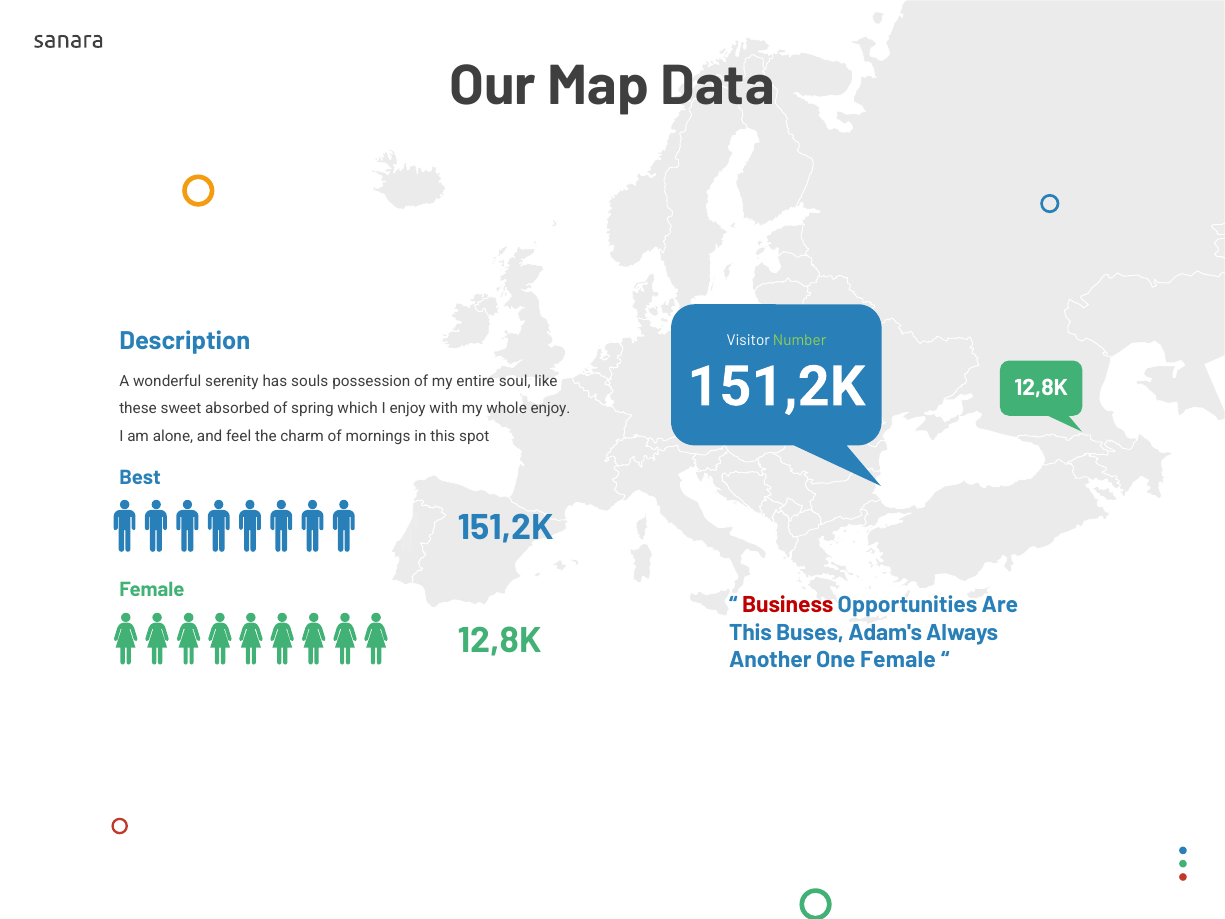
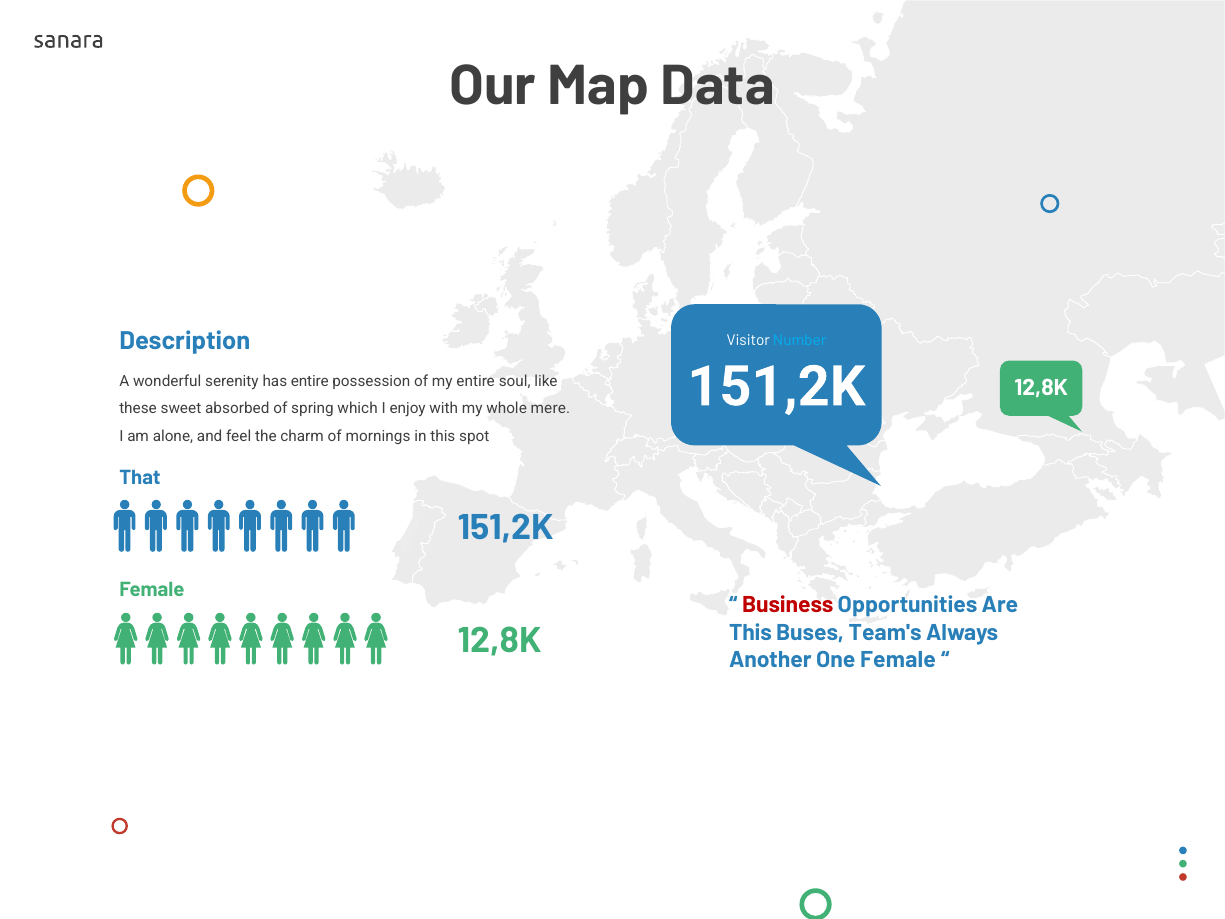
Number colour: light green -> light blue
has souls: souls -> entire
whole enjoy: enjoy -> mere
Best: Best -> That
Adam's: Adam's -> Team's
